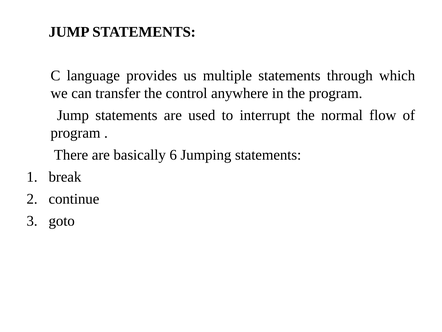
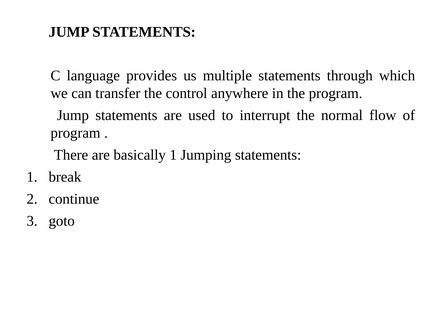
basically 6: 6 -> 1
